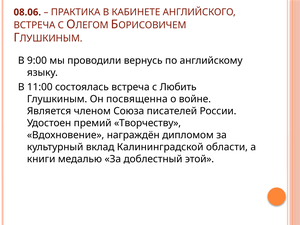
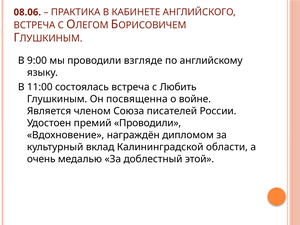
вернусь: вернусь -> взгляде
премий Творчеству: Творчеству -> Проводили
книги: книги -> очень
